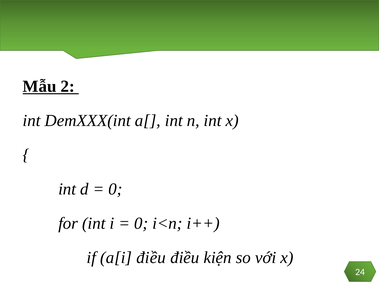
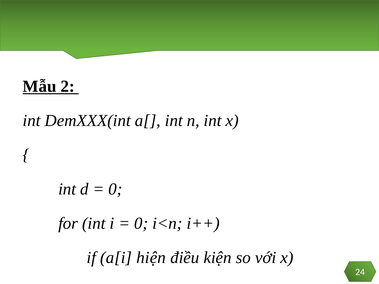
a[i điều: điều -> hiện
